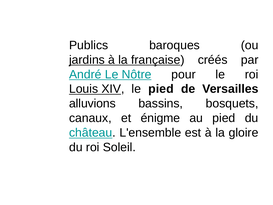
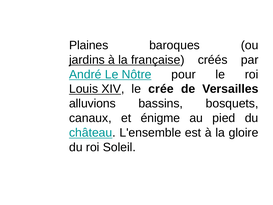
Publics: Publics -> Plaines
le pied: pied -> crée
